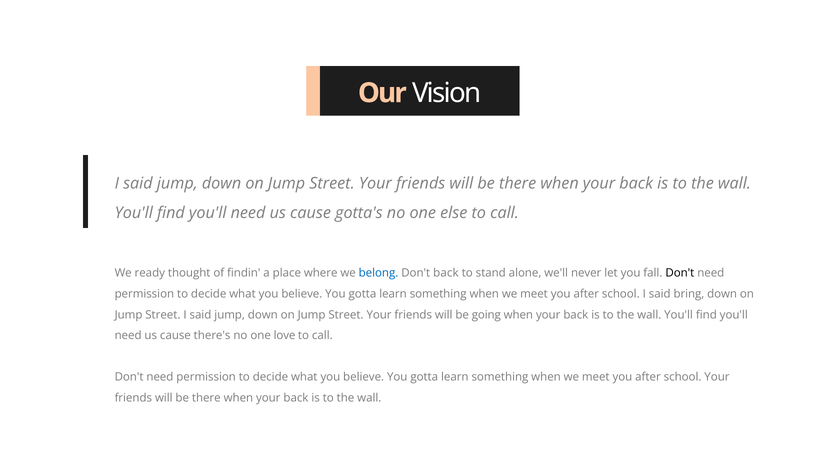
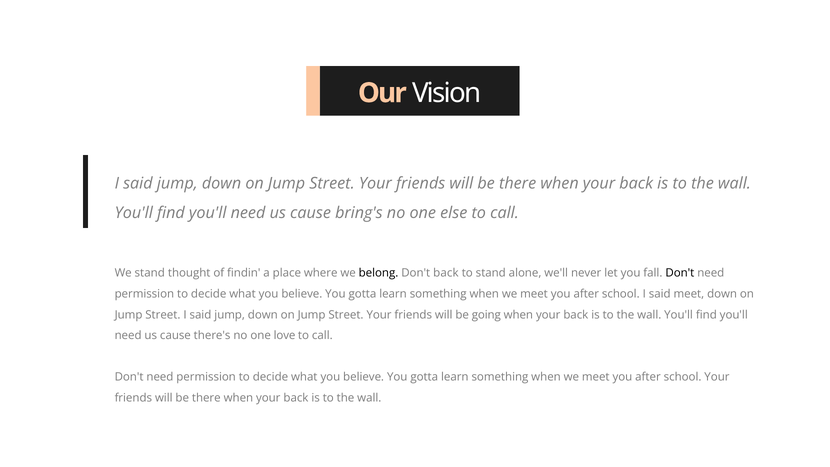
gotta's: gotta's -> bring's
We ready: ready -> stand
belong colour: blue -> black
said bring: bring -> meet
